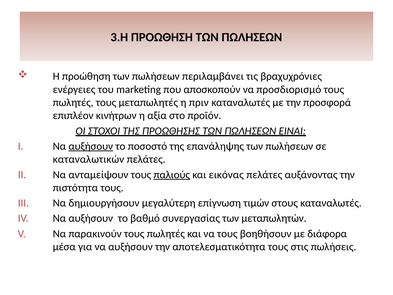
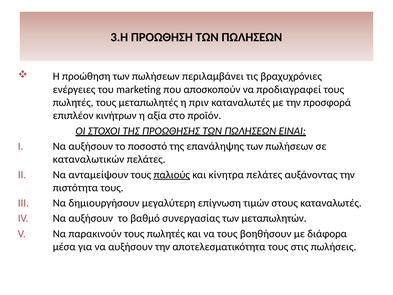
προσδιορισμό: προσδιορισμό -> προδιαγραφεί
αυξήσουν at (91, 146) underline: present -> none
εικόνας: εικόνας -> κίνητρα
